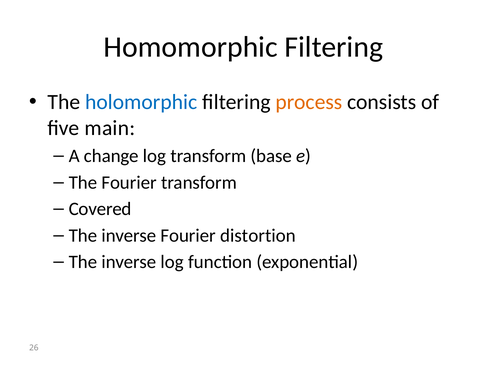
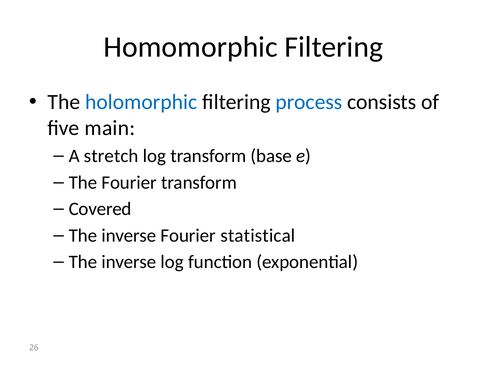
process colour: orange -> blue
change: change -> stretch
distortion: distortion -> statistical
